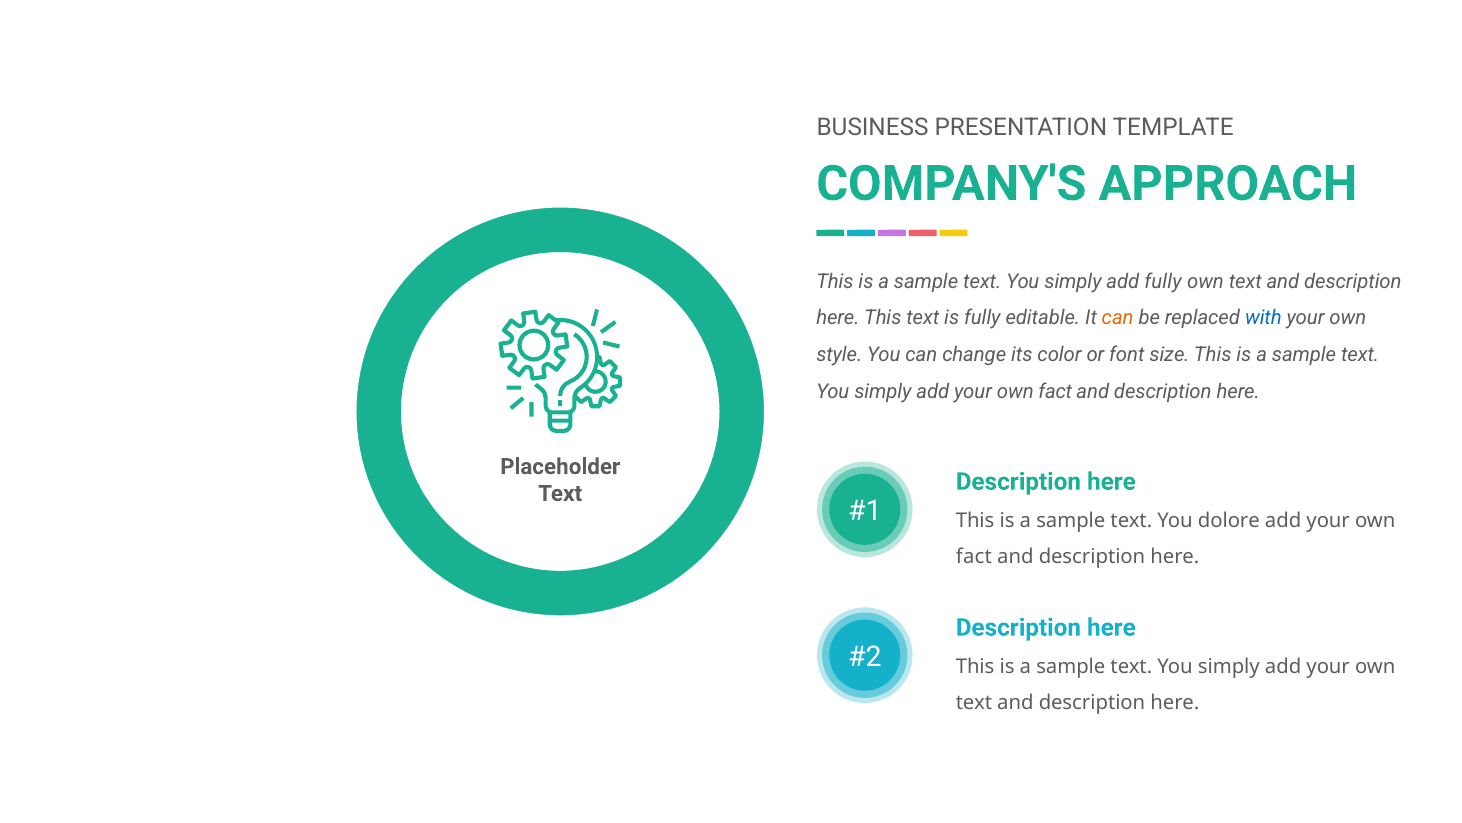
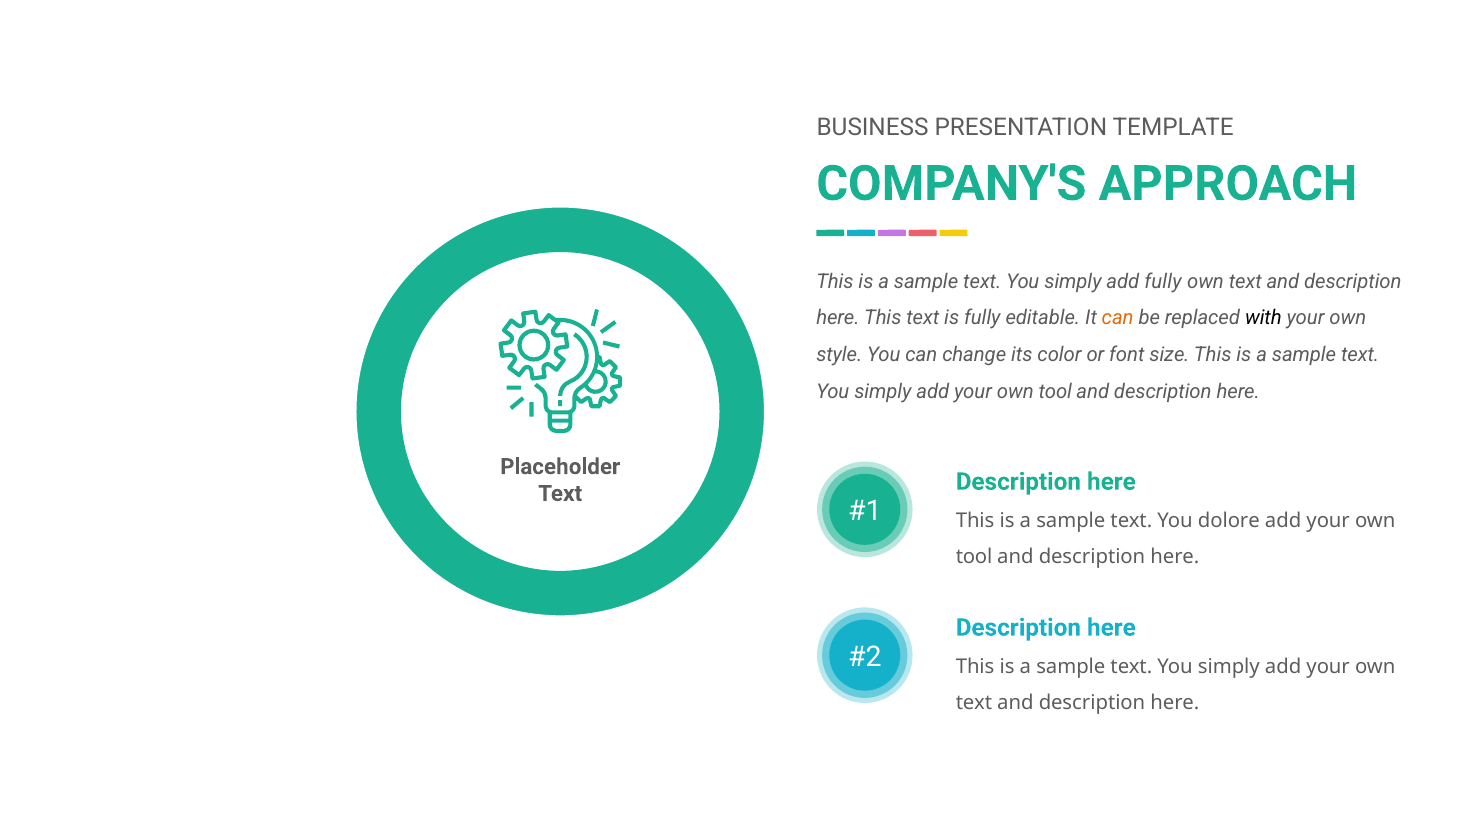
with colour: blue -> black
fact at (1055, 391): fact -> tool
fact at (974, 557): fact -> tool
